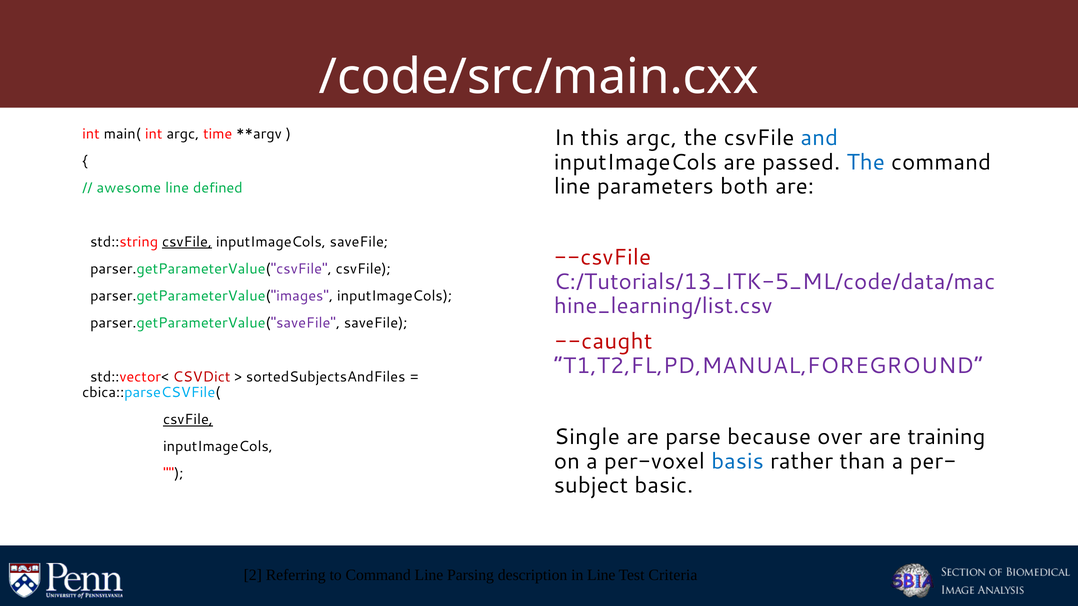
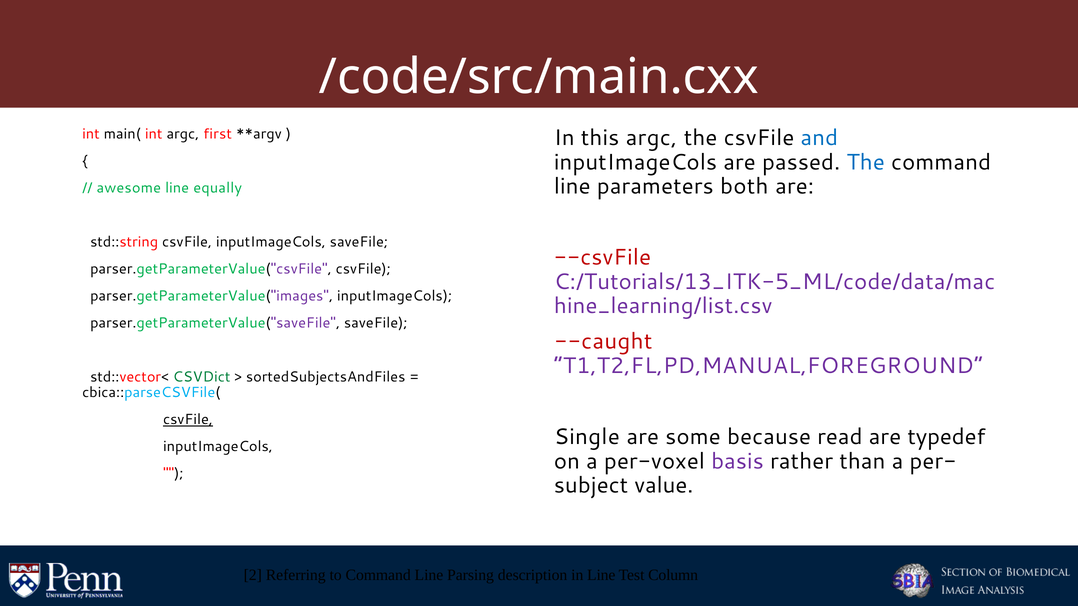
time: time -> first
defined: defined -> equally
csvFile at (187, 242) underline: present -> none
CSVDict colour: red -> green
parse: parse -> some
over: over -> read
training: training -> typedef
basis colour: blue -> purple
basic: basic -> value
Criteria: Criteria -> Column
